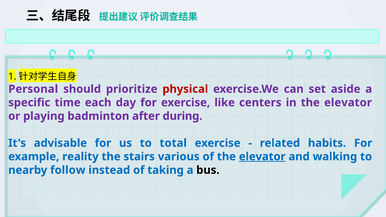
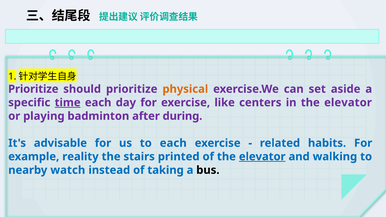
Personal at (33, 89): Personal -> Prioritize
physical colour: red -> orange
time underline: none -> present
to total: total -> each
various: various -> printed
follow: follow -> watch
